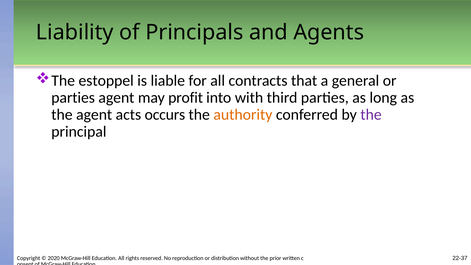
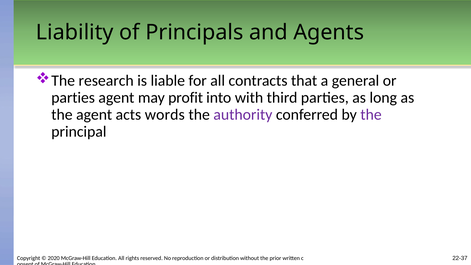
estoppel: estoppel -> research
occurs: occurs -> words
authority colour: orange -> purple
